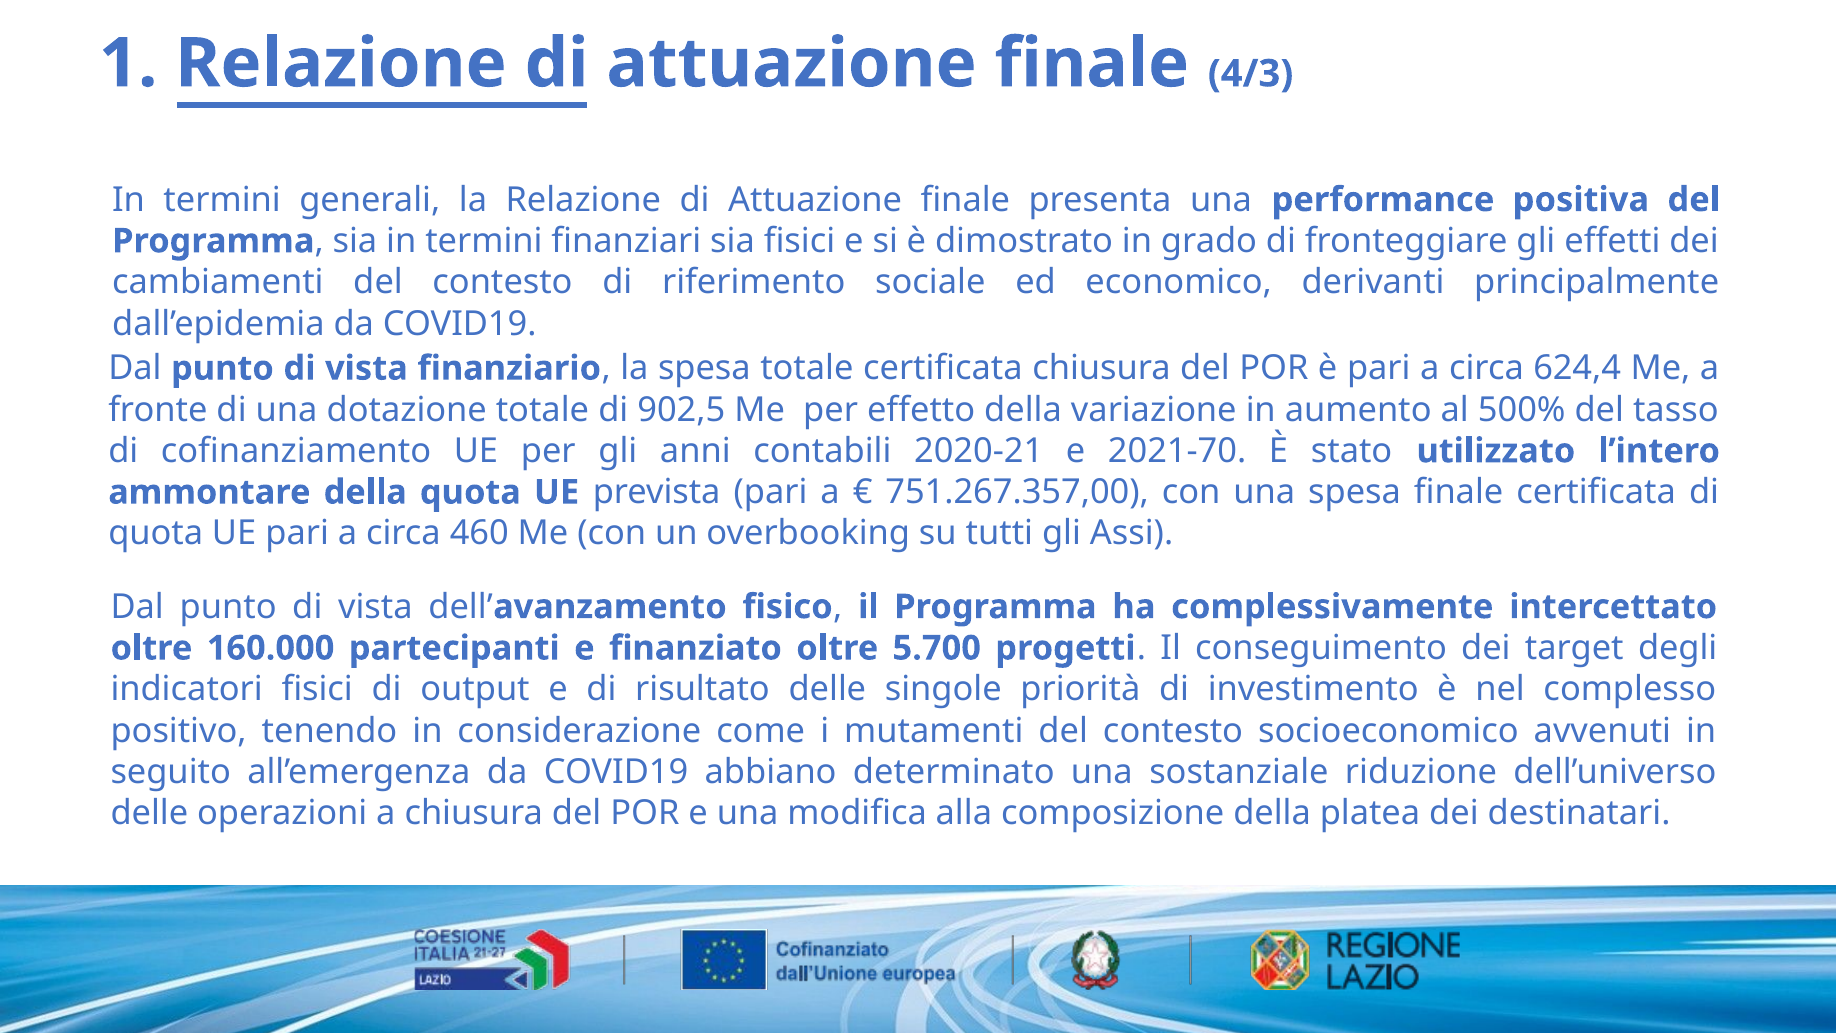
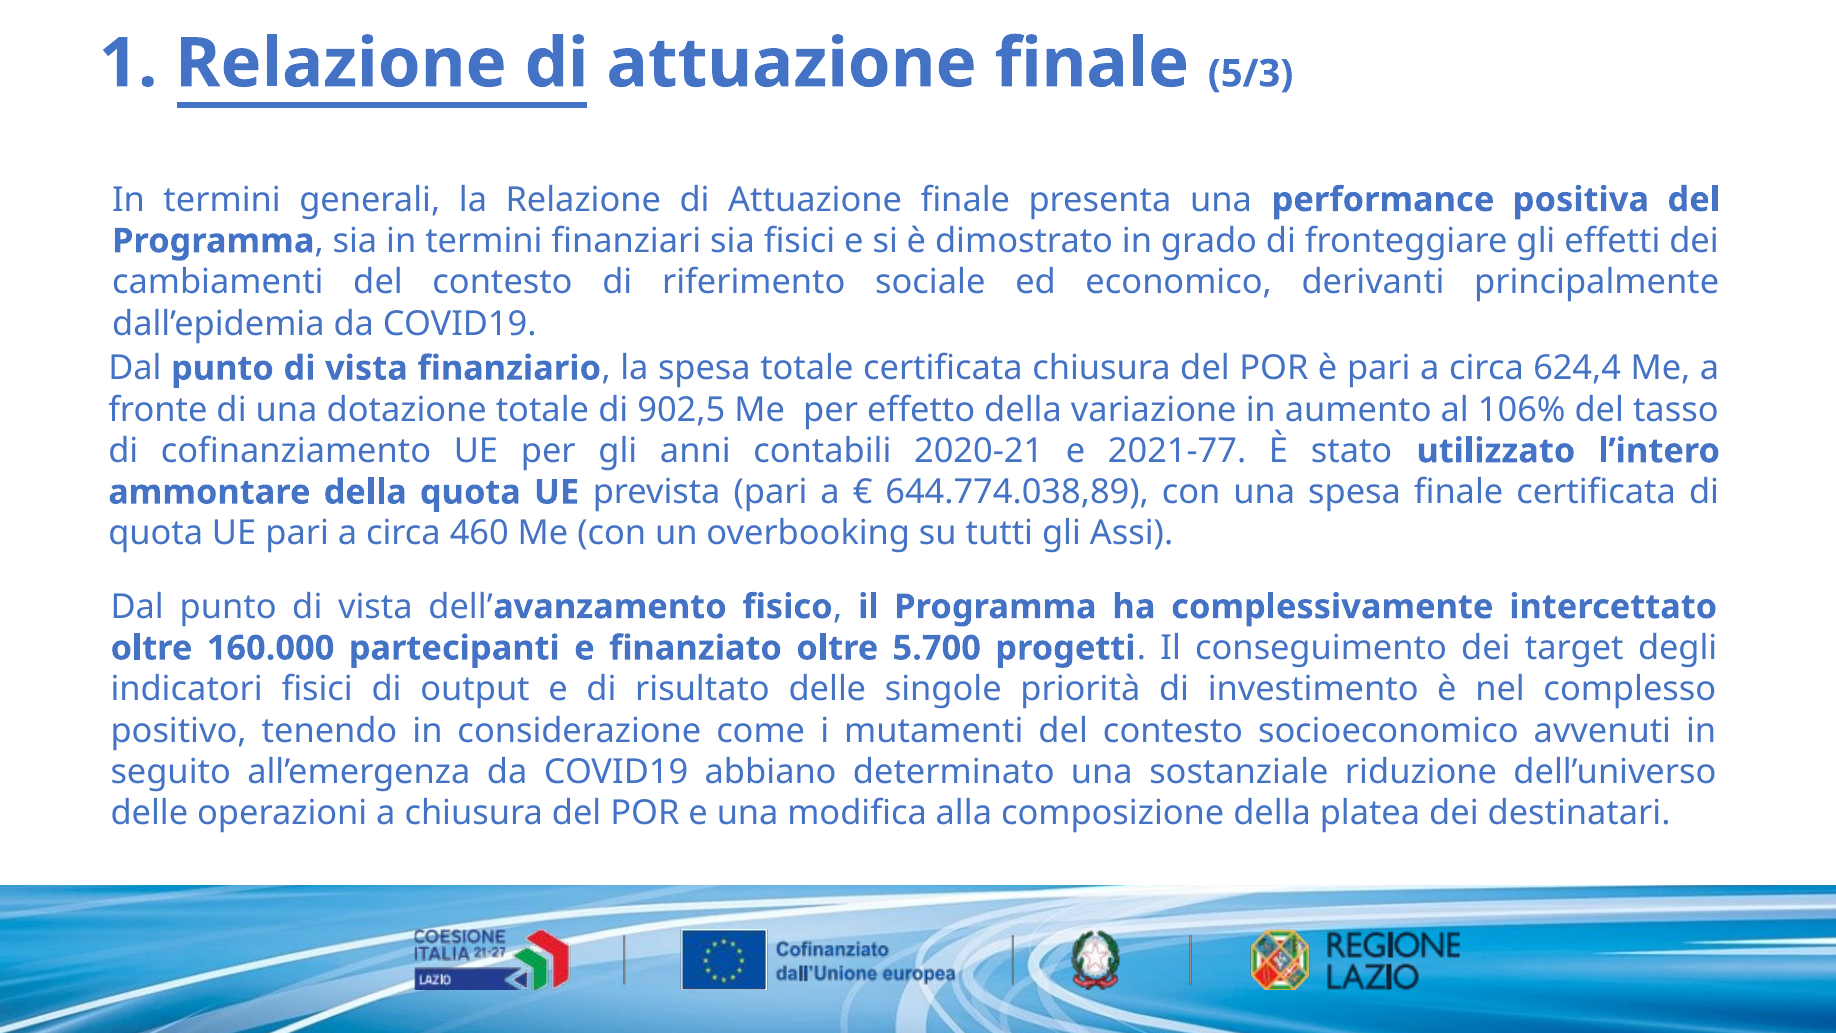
4/3: 4/3 -> 5/3
500%: 500% -> 106%
2021-70: 2021-70 -> 2021-77
751.267.357,00: 751.267.357,00 -> 644.774.038,89
